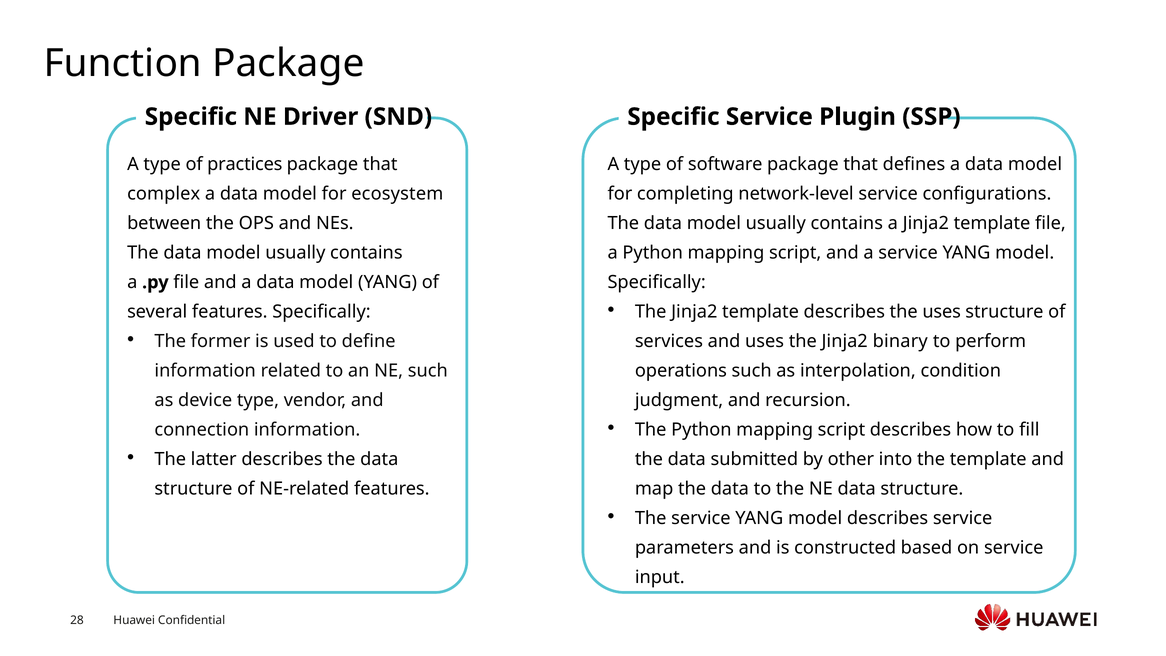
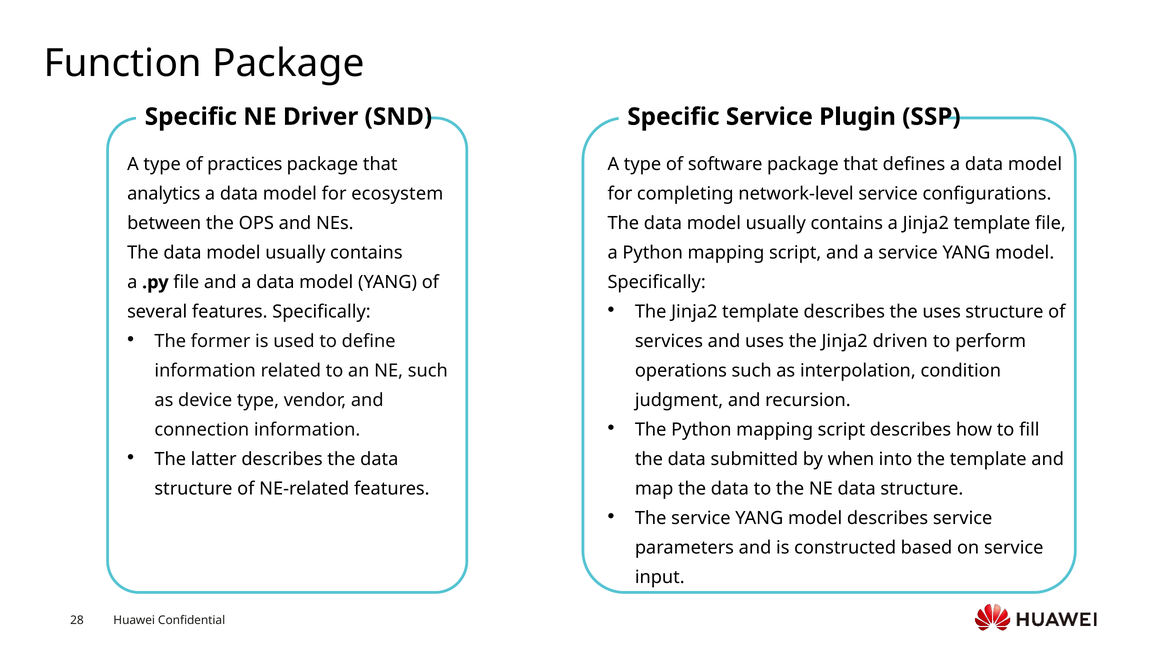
complex: complex -> analytics
binary: binary -> driven
other: other -> when
